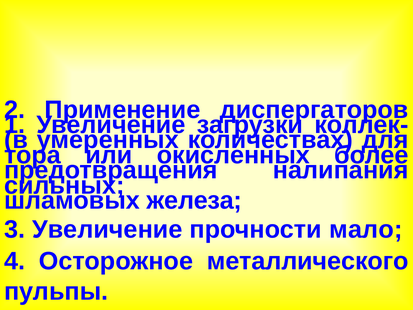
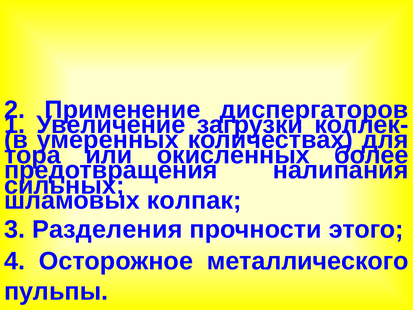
железа: железа -> колпак
3 Увеличение: Увеличение -> Разделения
мало: мало -> этого
